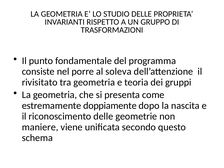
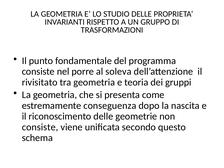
doppiamente: doppiamente -> conseguenza
maniere at (40, 127): maniere -> consiste
